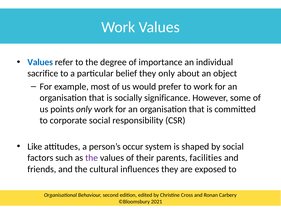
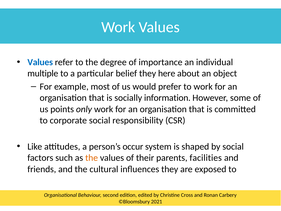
sacrifice: sacrifice -> multiple
they only: only -> here
significance: significance -> information
the at (92, 158) colour: purple -> orange
